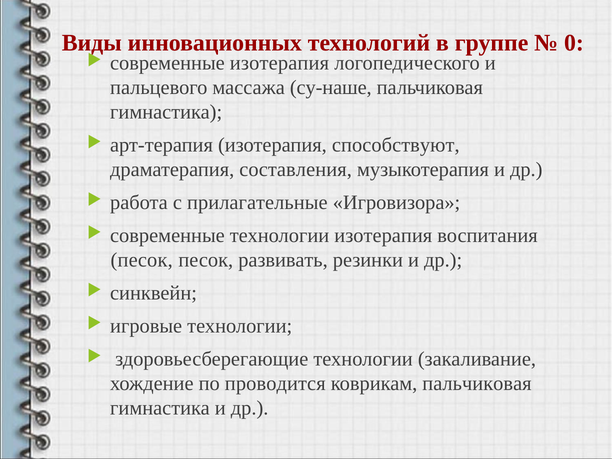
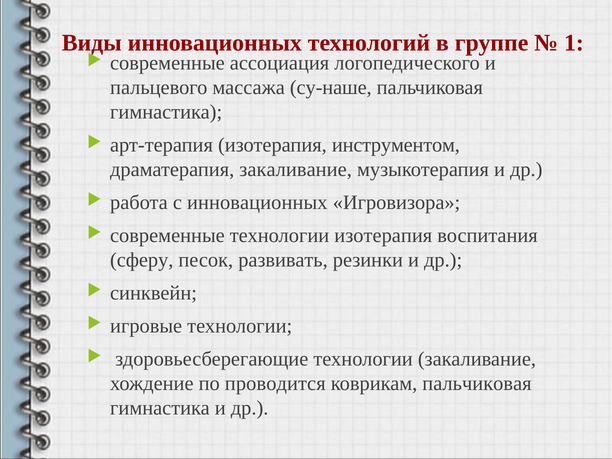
0: 0 -> 1
современные изотерапия: изотерапия -> ассоциация
способствуют: способствуют -> инструментом
драматерапия составления: составления -> закаливание
с прилагательные: прилагательные -> инновационных
песок at (142, 260): песок -> сферу
